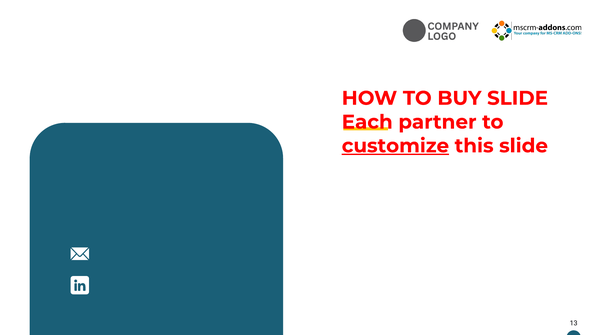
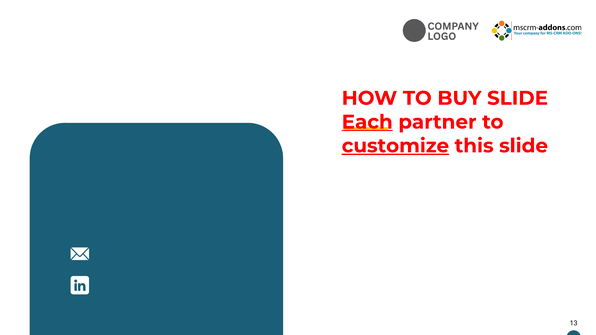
Each underline: none -> present
